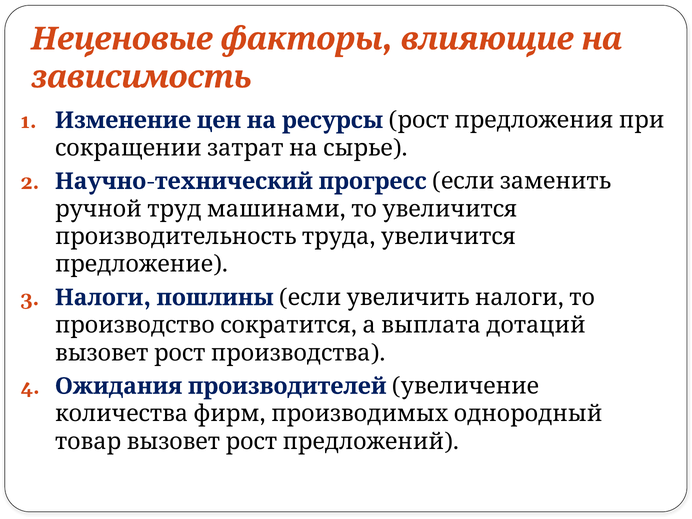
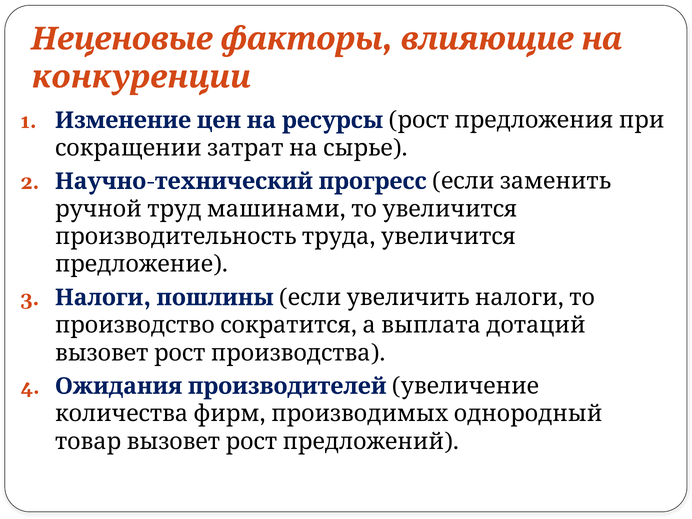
зависимость: зависимость -> конкуренции
